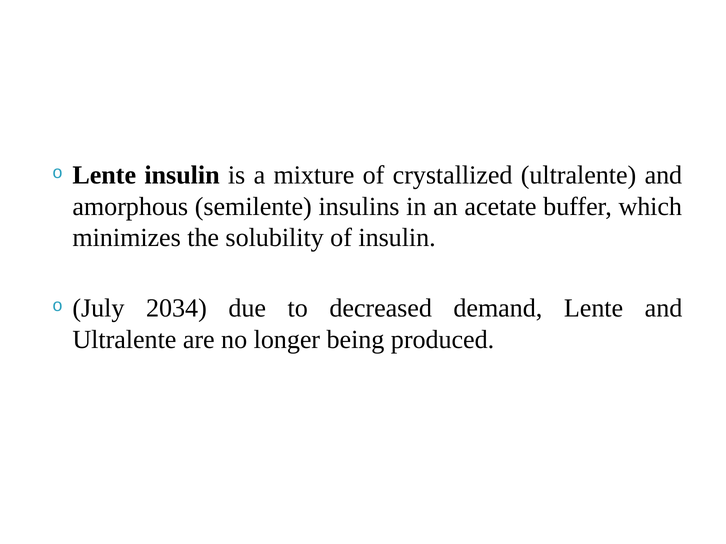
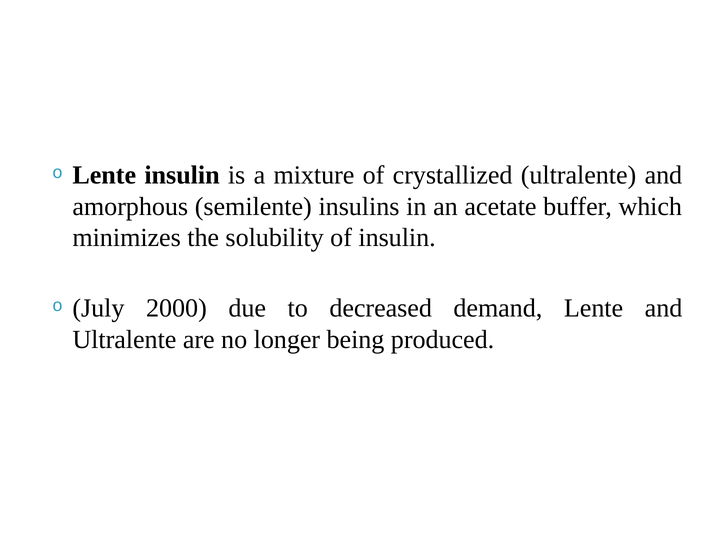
2034: 2034 -> 2000
